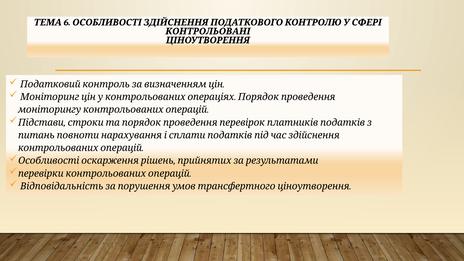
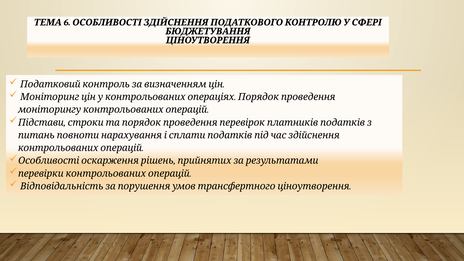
КОНТРОЛЬОВАНІ: КОНТРОЛЬОВАНІ -> БЮДЖЕТУВАННЯ
